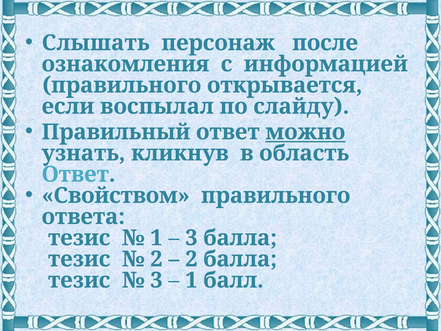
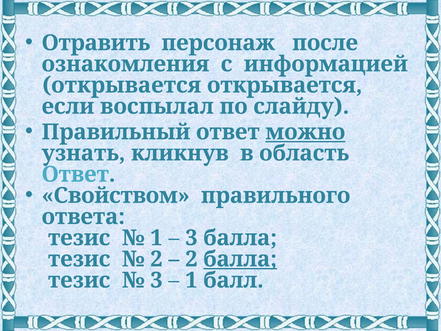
Слышать: Слышать -> Отравить
правильного at (122, 85): правильного -> открывается
балла at (240, 259) underline: none -> present
